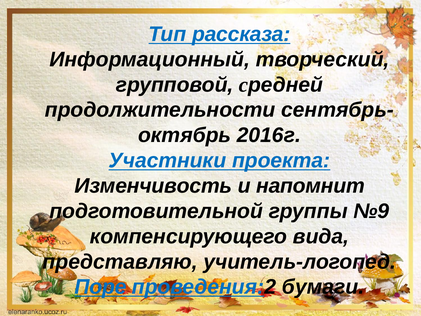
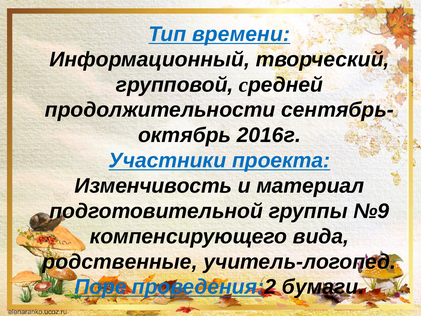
рассказа: рассказа -> времени
напомнит: напомнит -> материал
представляю: представляю -> родственные
